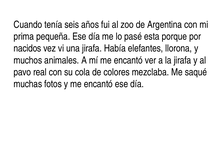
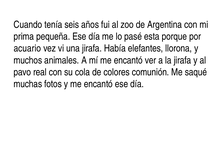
nacidos: nacidos -> acuario
mezclaba: mezclaba -> comunión
